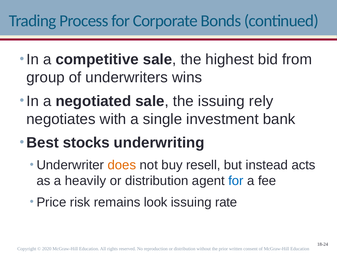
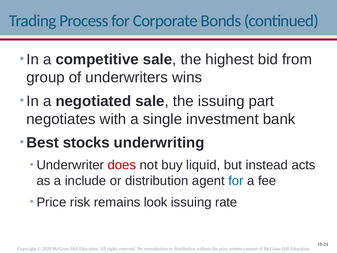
rely: rely -> part
does colour: orange -> red
resell: resell -> liquid
heavily: heavily -> include
